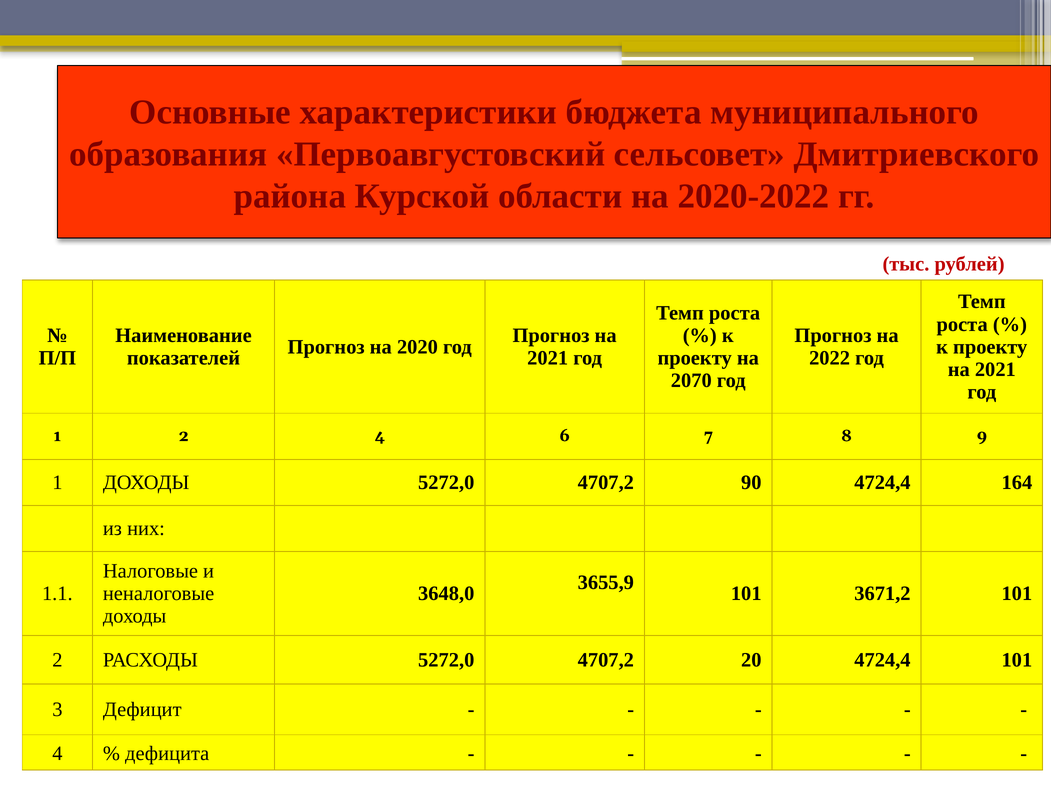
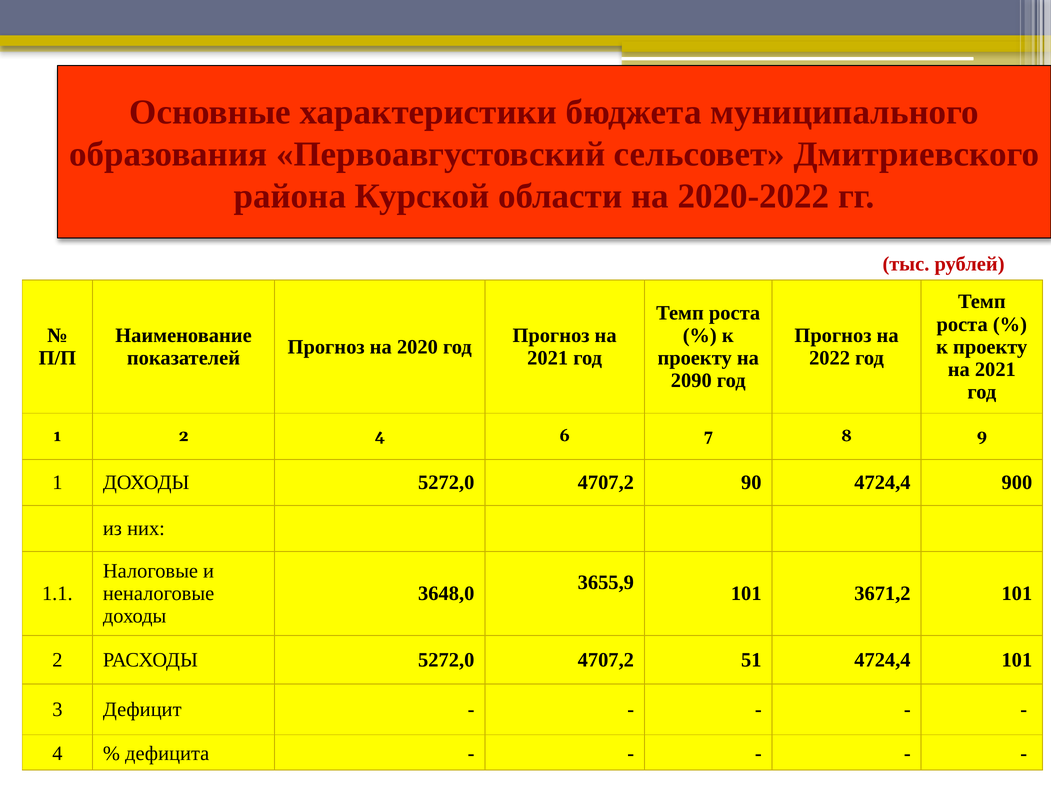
2070: 2070 -> 2090
164: 164 -> 900
20: 20 -> 51
